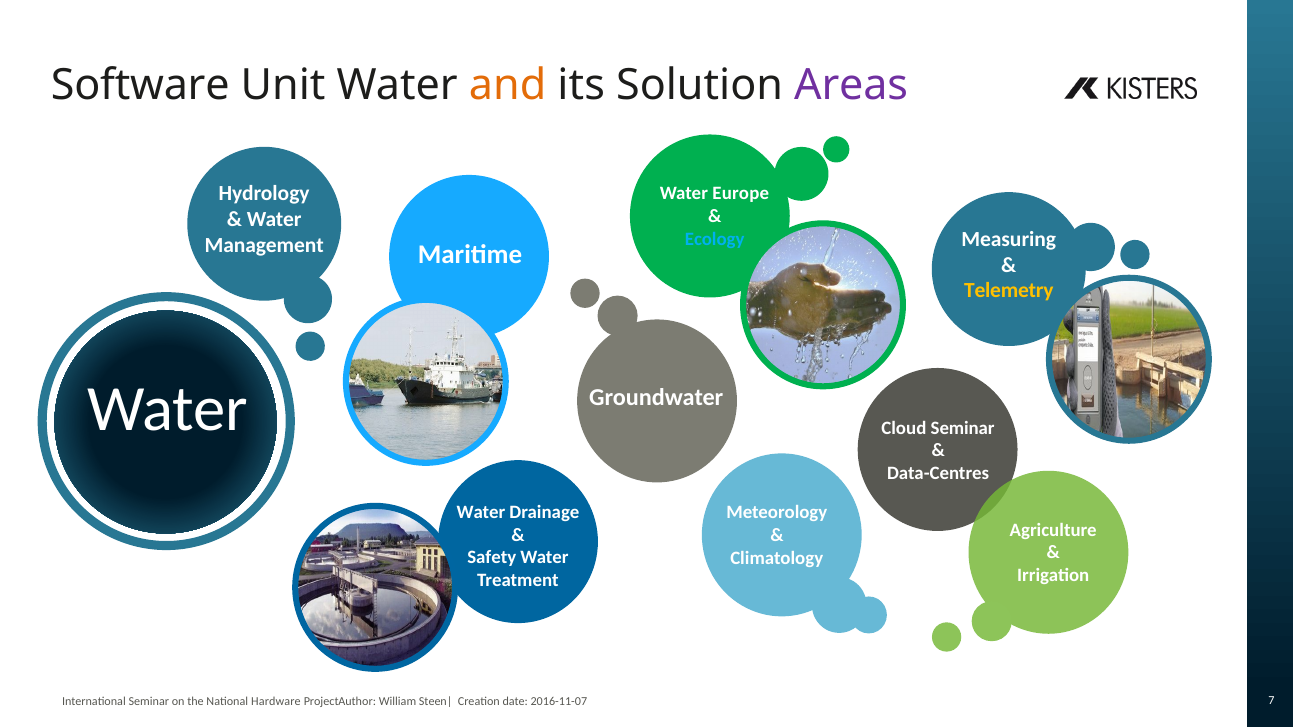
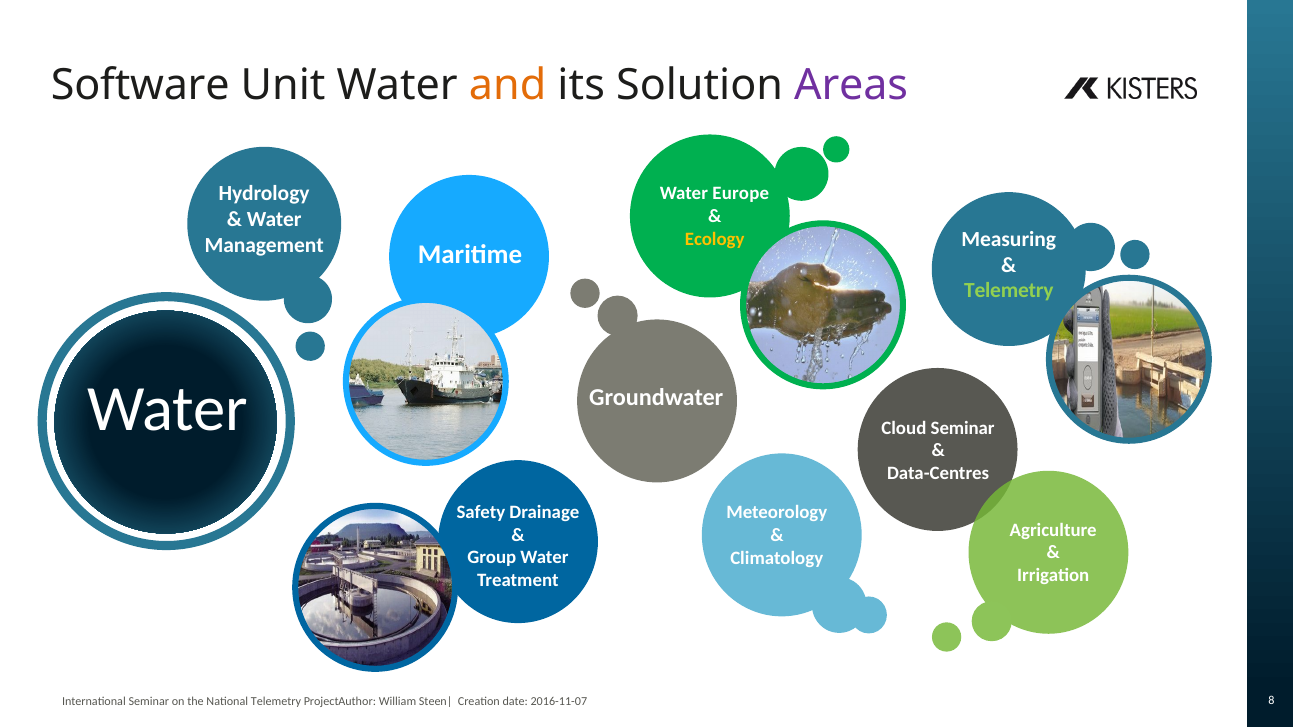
Ecology colour: light blue -> yellow
Telemetry at (1009, 291) colour: yellow -> light green
Water at (481, 513): Water -> Safety
Safety: Safety -> Group
Hardware at (276, 702): Hardware -> Telemetry
7: 7 -> 8
